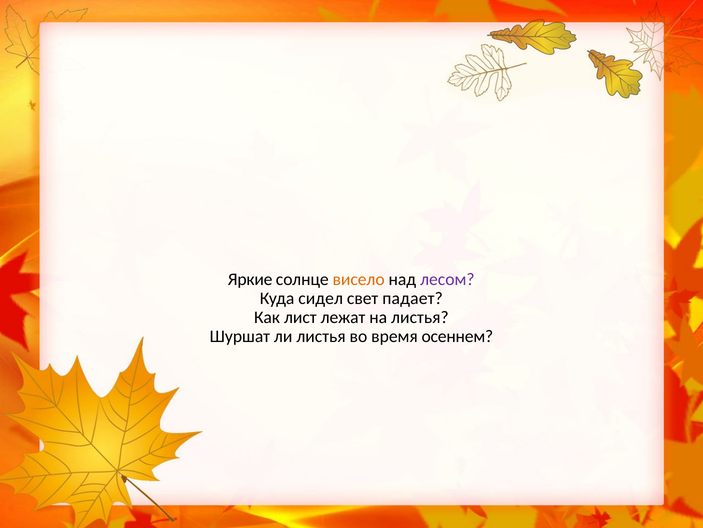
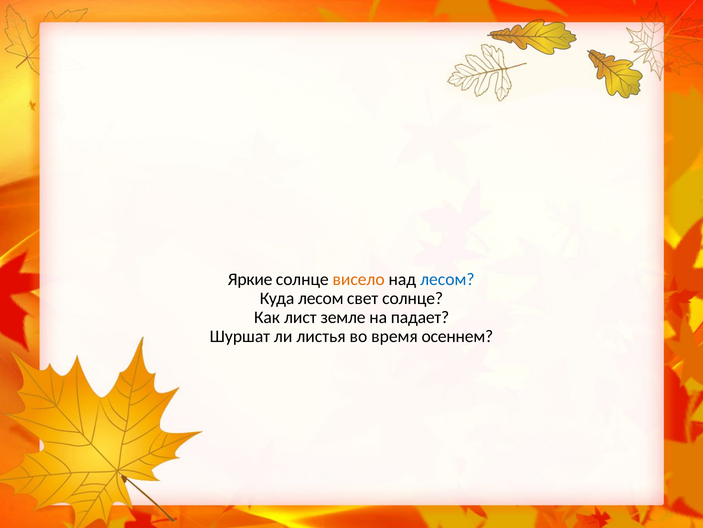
лесом at (447, 279) colour: purple -> blue
Куда сидел: сидел -> лесом
свет падает: падает -> солнце
лежат: лежат -> земле
на листья: листья -> падает
